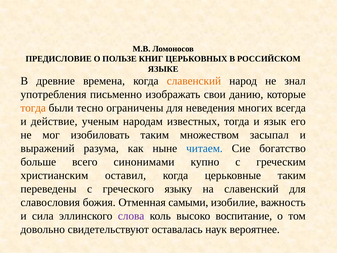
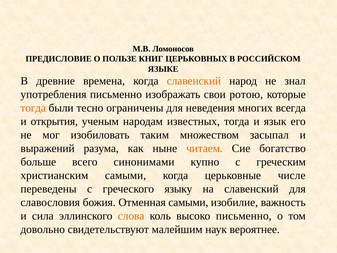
данию: данию -> ротою
действие: действие -> открытия
читаем colour: blue -> orange
христианским оставил: оставил -> самыми
церьковные таким: таким -> числе
слова colour: purple -> orange
высоко воспитание: воспитание -> письменно
оставалась: оставалась -> малейшим
